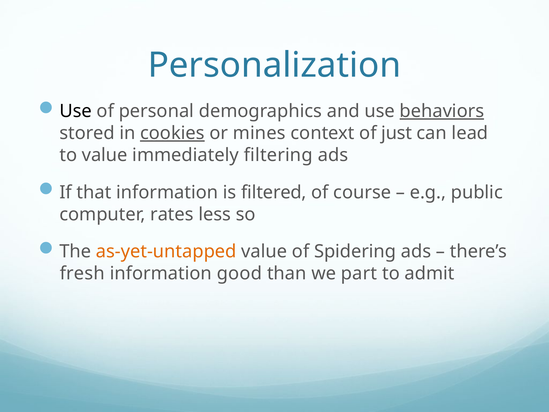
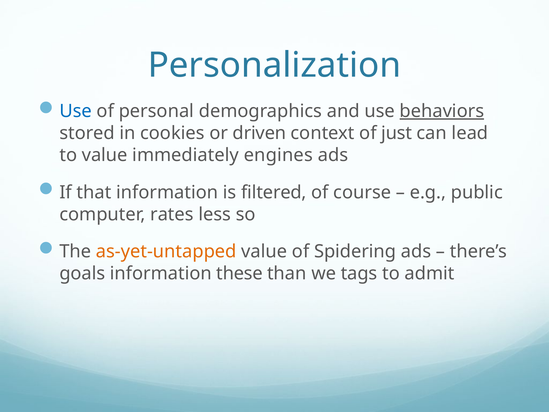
Use at (76, 111) colour: black -> blue
cookies underline: present -> none
mines: mines -> driven
filtering: filtering -> engines
fresh: fresh -> goals
good: good -> these
part: part -> tags
